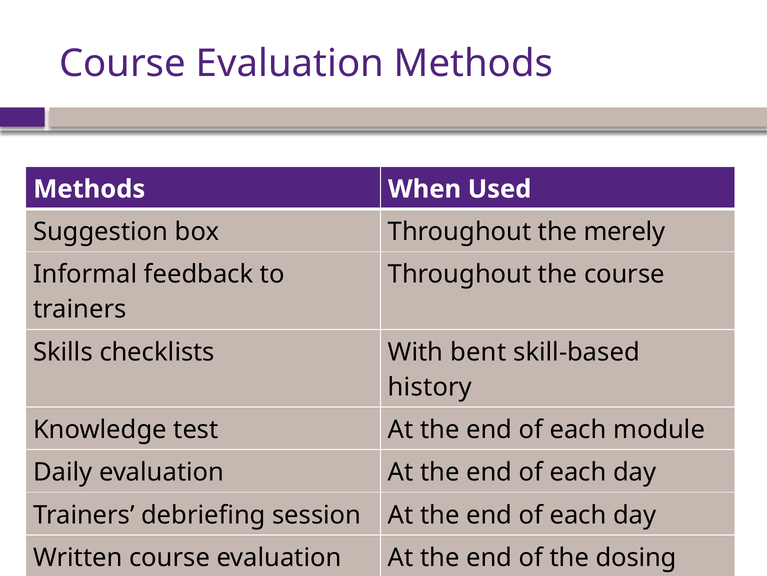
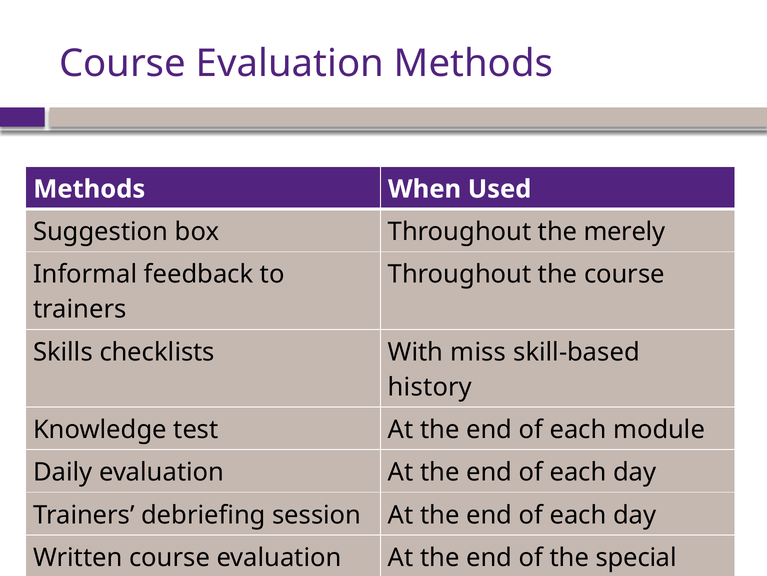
bent: bent -> miss
dosing: dosing -> special
